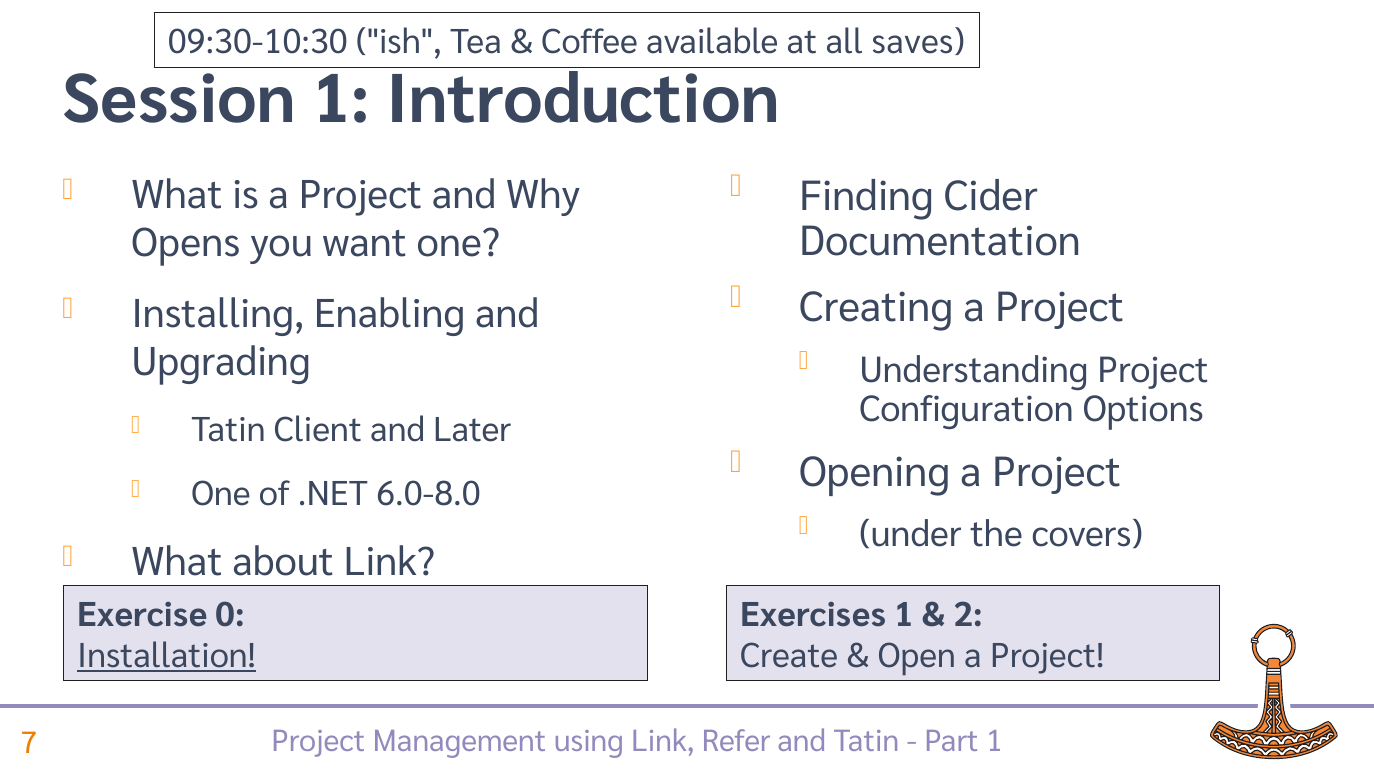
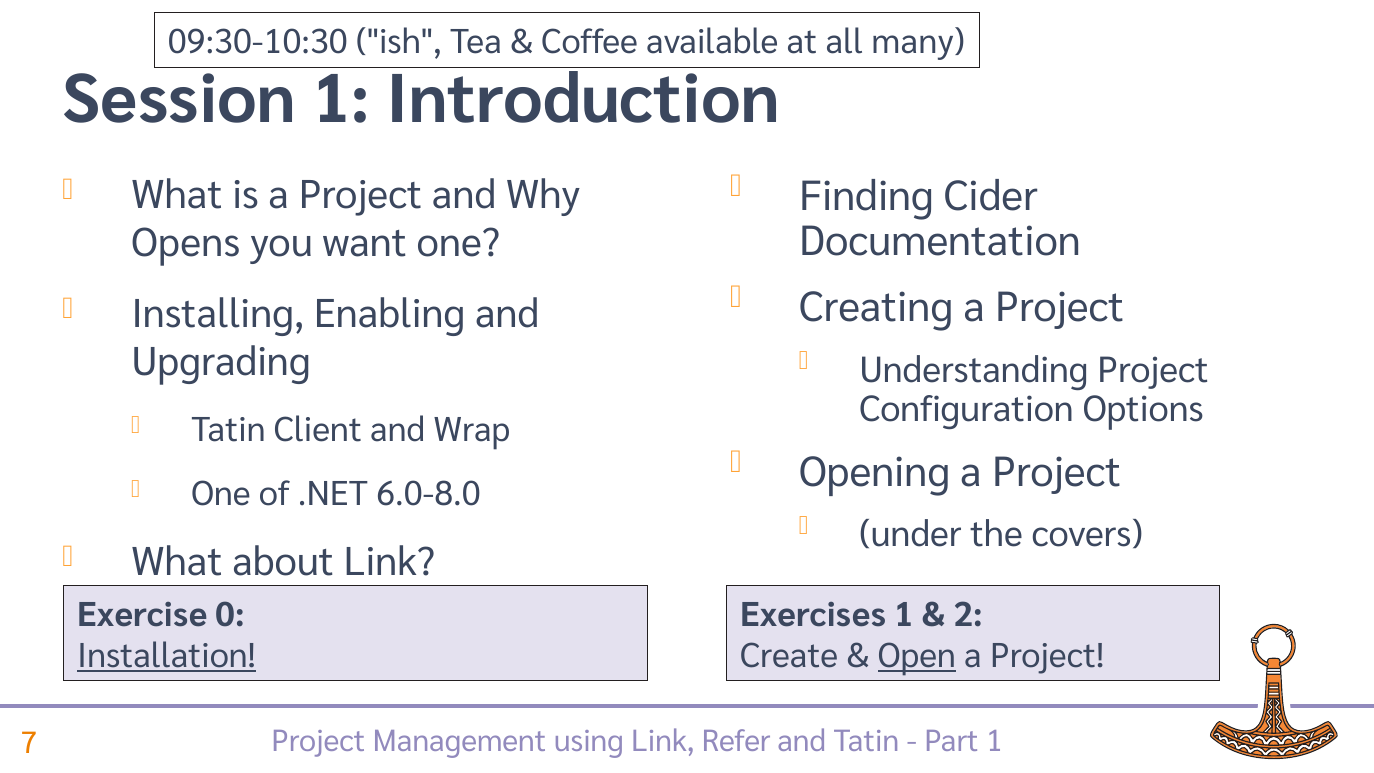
saves: saves -> many
Later: Later -> Wrap
Open underline: none -> present
